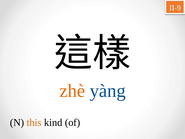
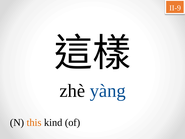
zhè colour: orange -> black
